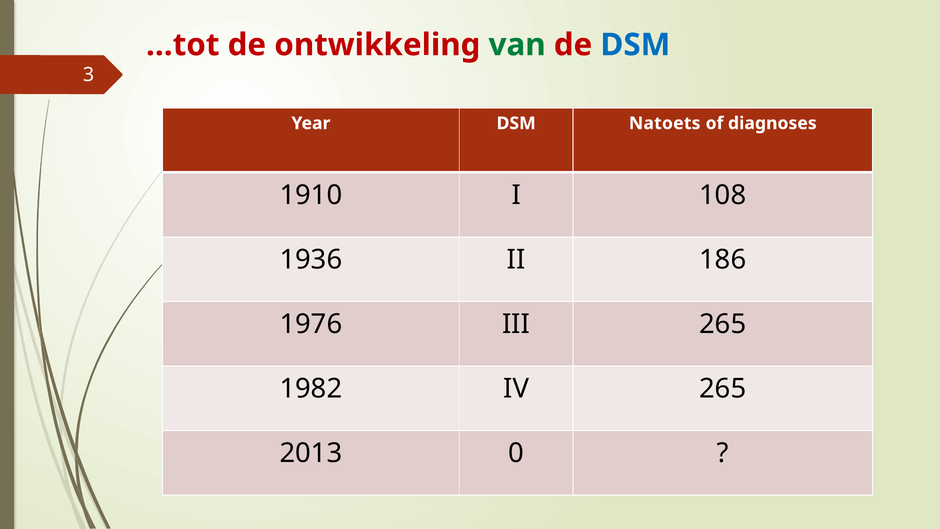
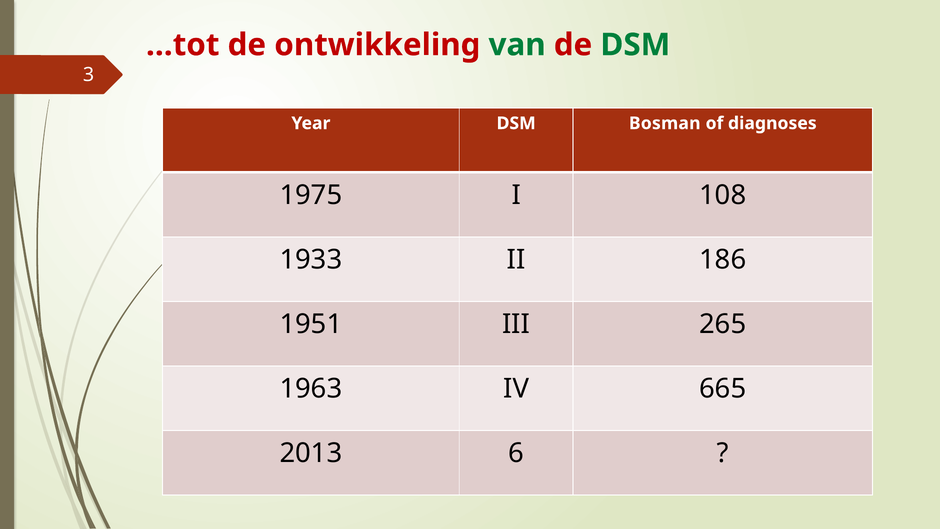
DSM at (635, 45) colour: blue -> green
Natoets: Natoets -> Bosman
1910: 1910 -> 1975
1936: 1936 -> 1933
1976: 1976 -> 1951
1982: 1982 -> 1963
IV 265: 265 -> 665
0: 0 -> 6
